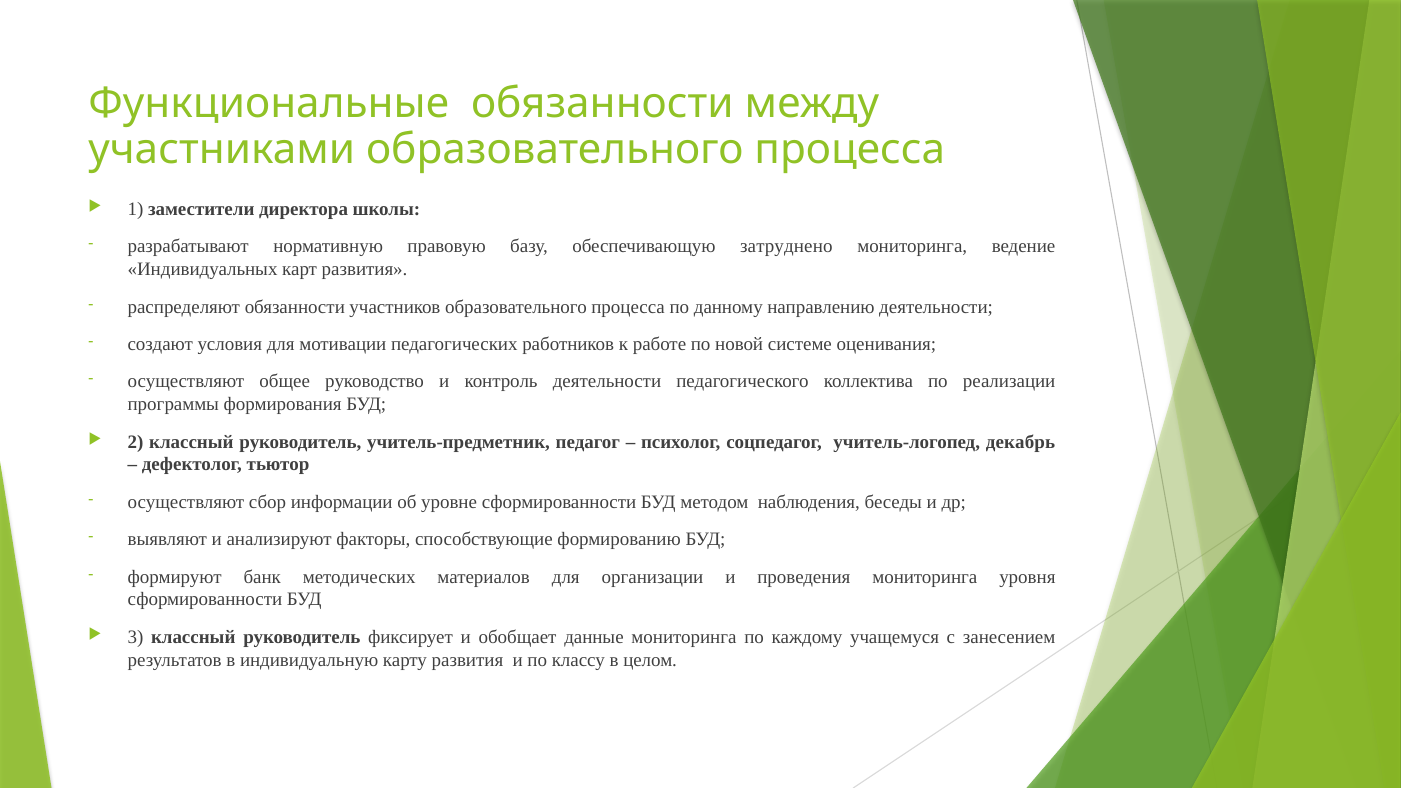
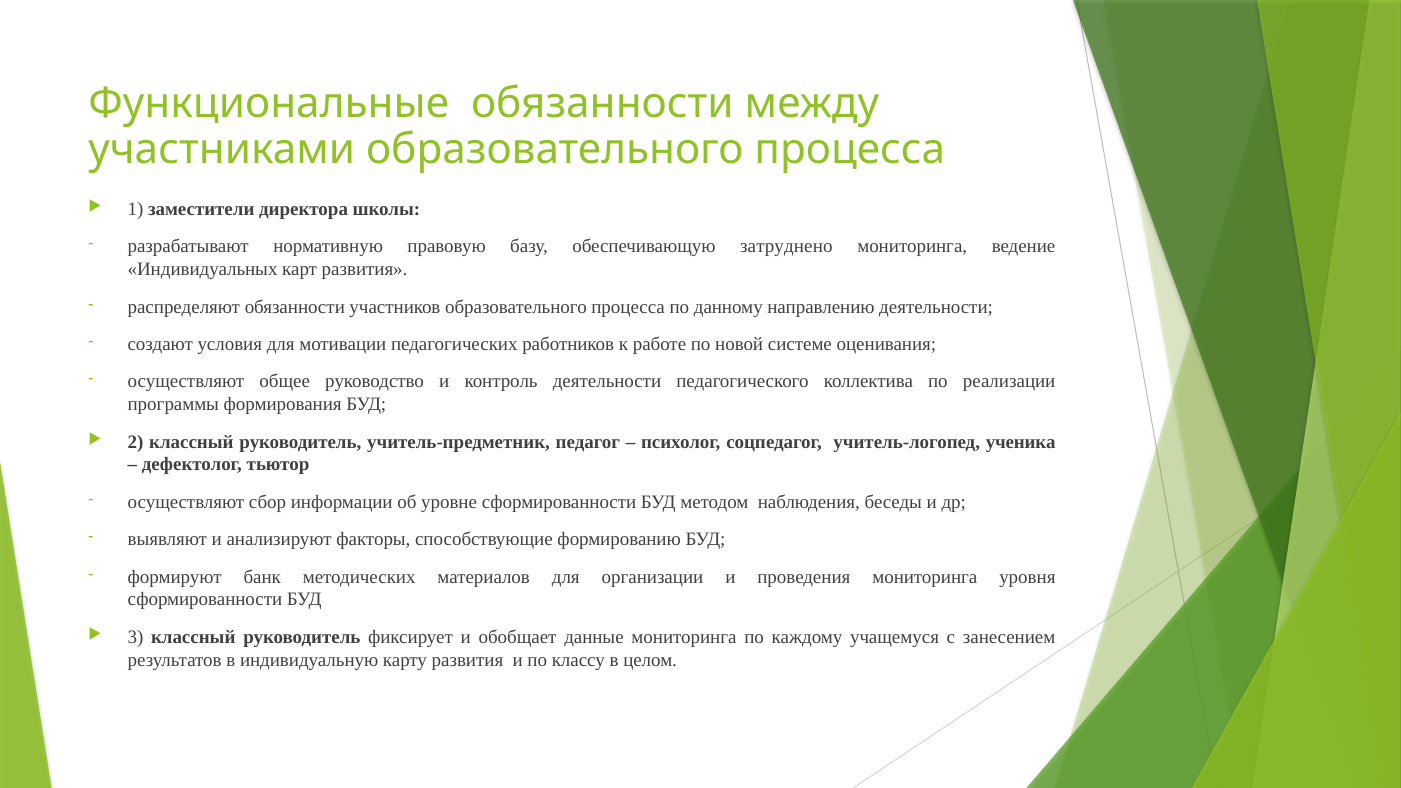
декабрь: декабрь -> ученика
